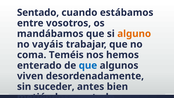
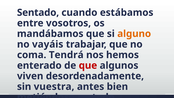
Teméis: Teméis -> Tendrá
que at (88, 65) colour: blue -> red
suceder: suceder -> vuestra
